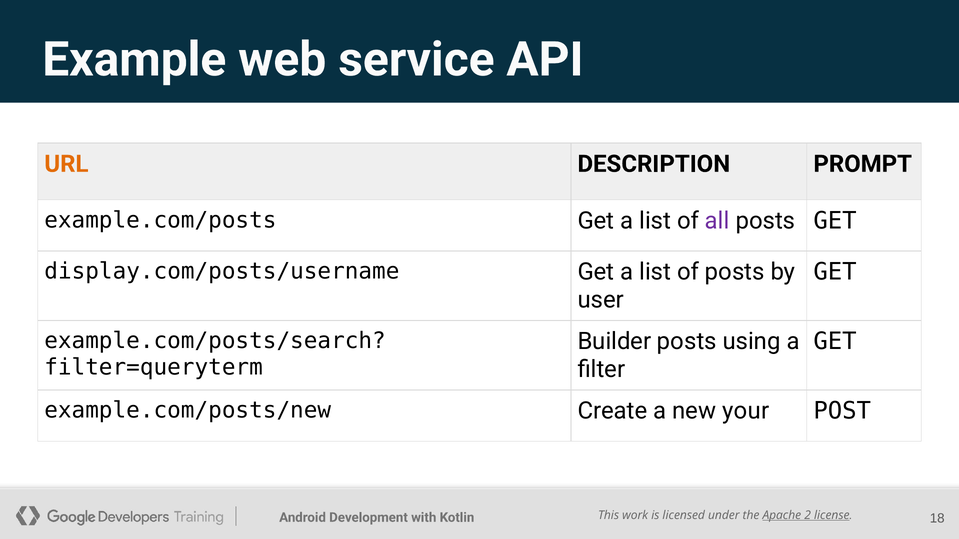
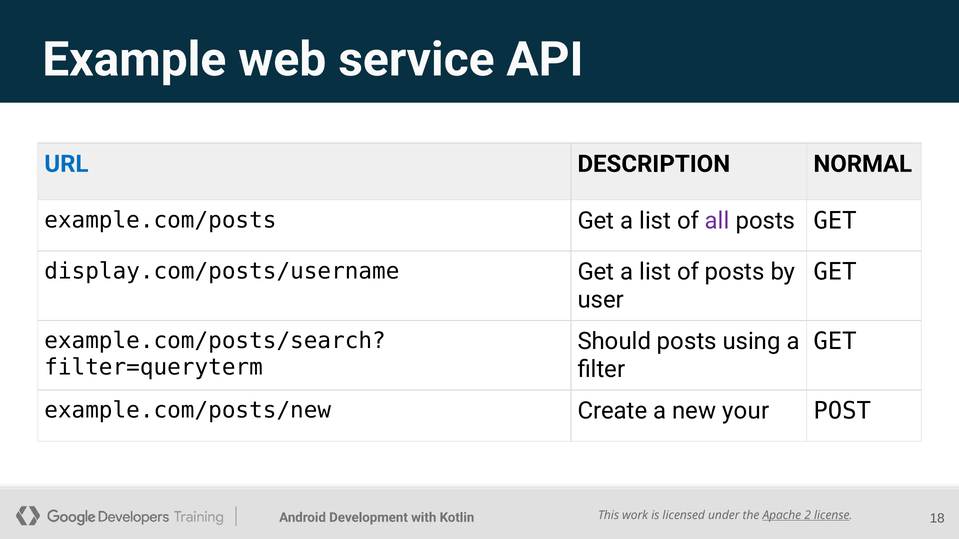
URL colour: orange -> blue
PROMPT: PROMPT -> NORMAL
Builder: Builder -> Should
